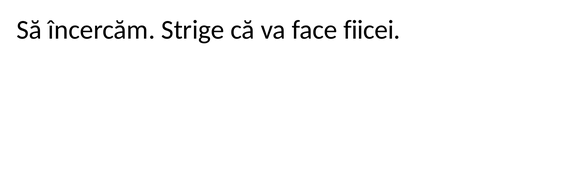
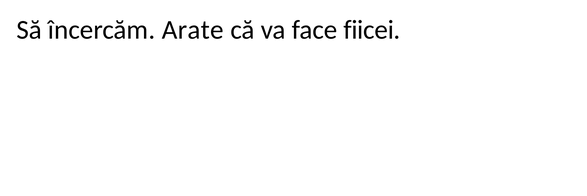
Strige: Strige -> Arate
